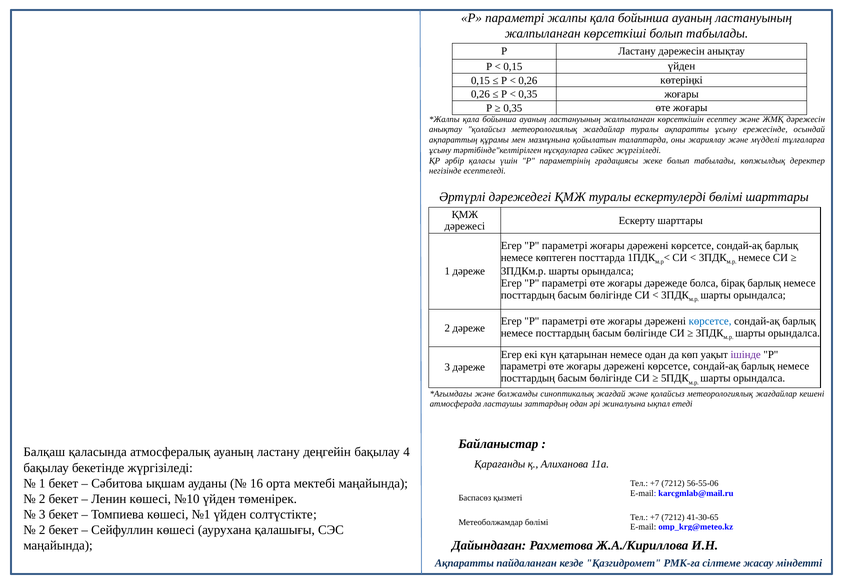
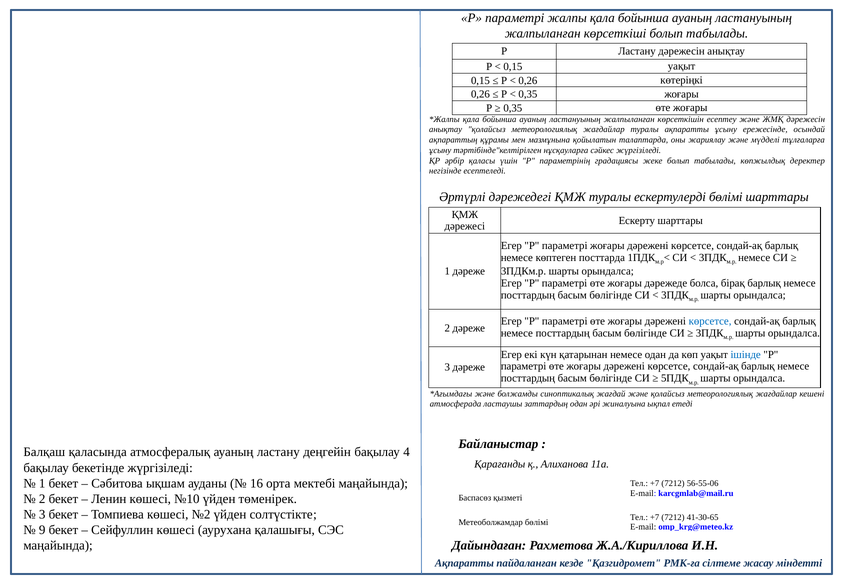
0,15 үйден: үйден -> уақыт
ішінде colour: purple -> blue
№1: №1 -> №2
2 at (42, 530): 2 -> 9
